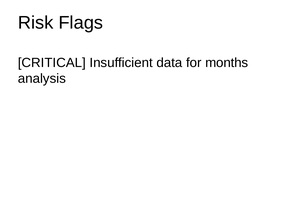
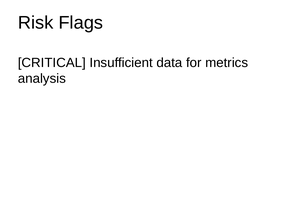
months: months -> metrics
